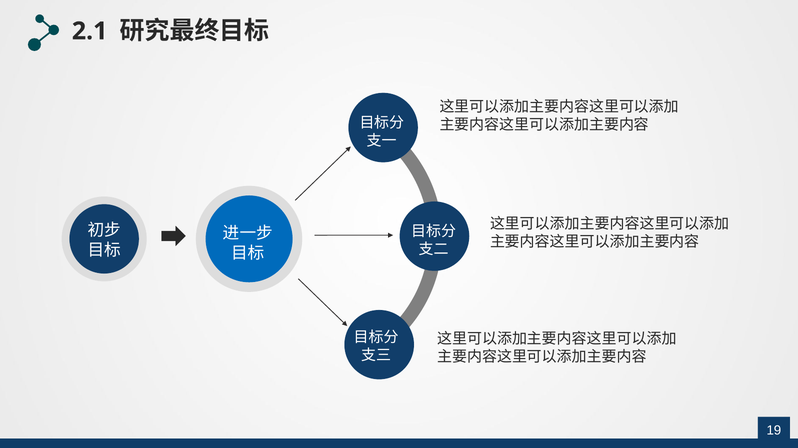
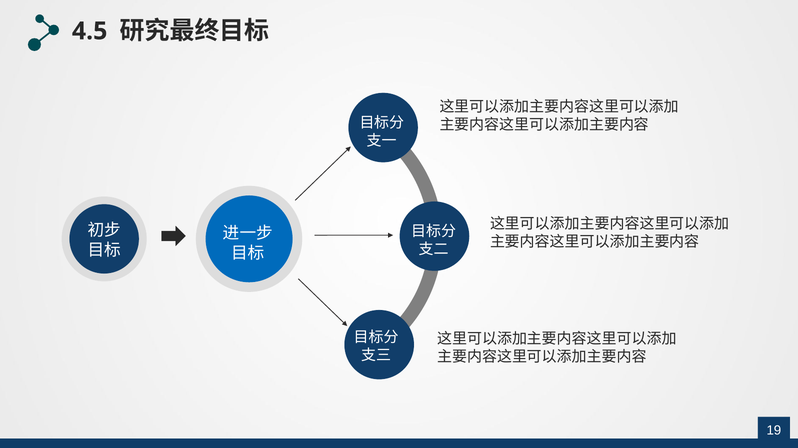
2.1: 2.1 -> 4.5
